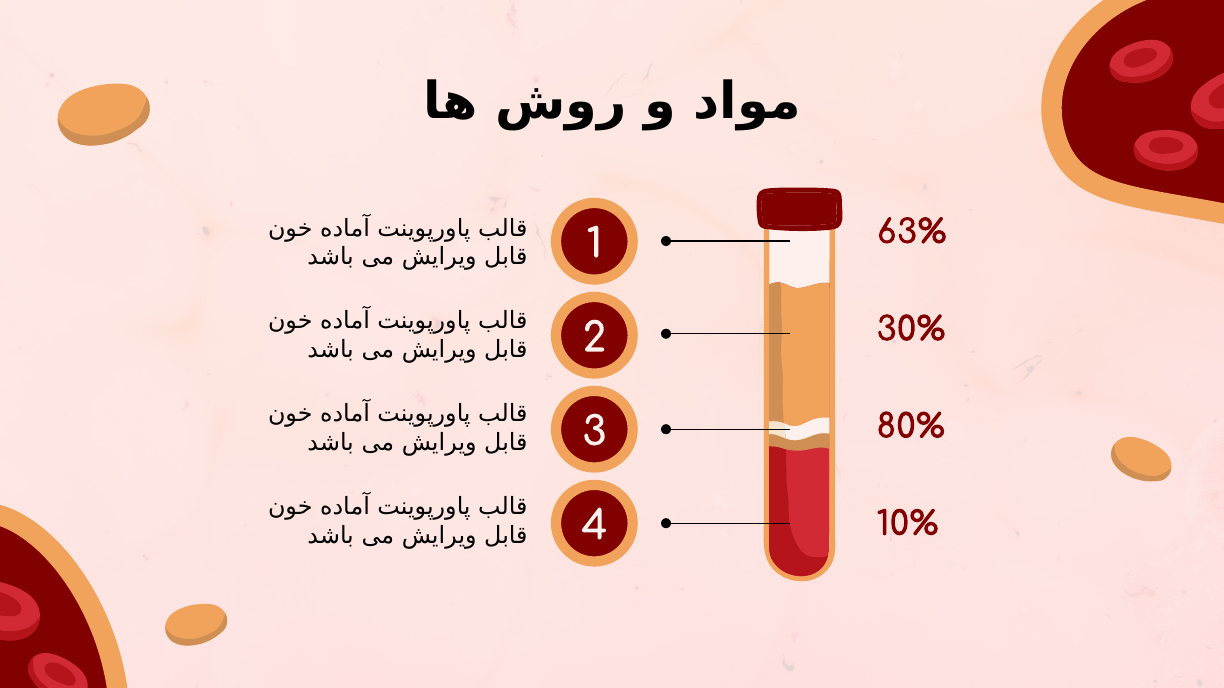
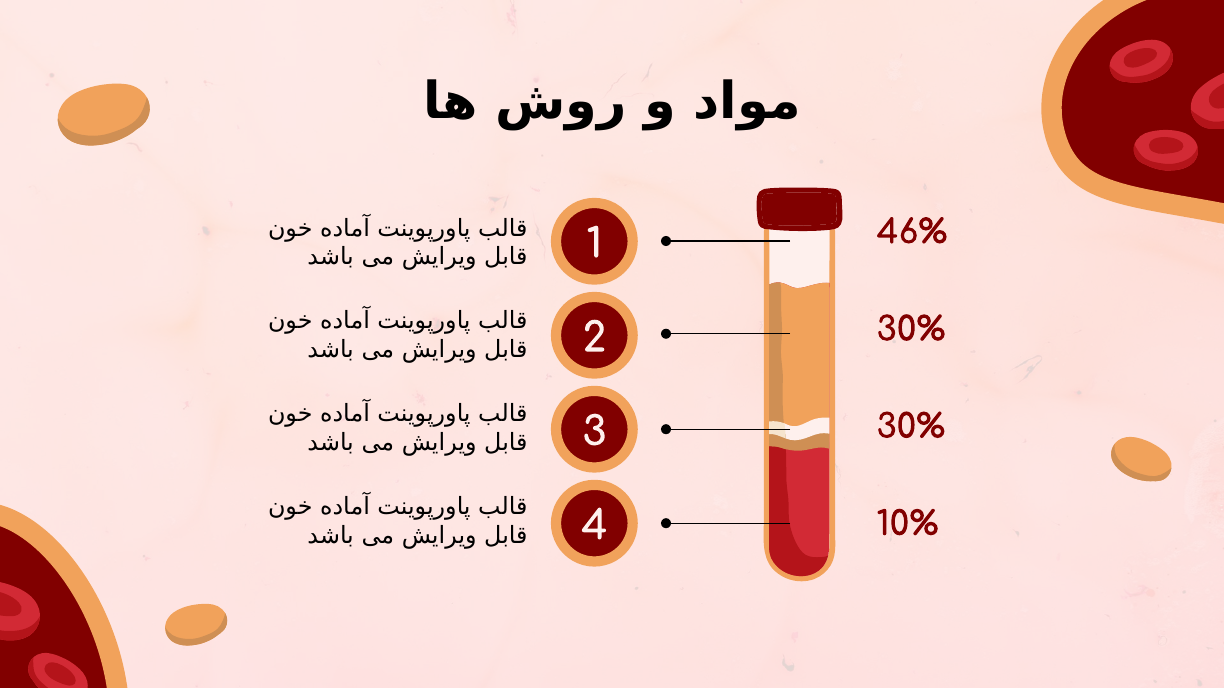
63%: 63% -> 46%
80% at (911, 427): 80% -> 30%
